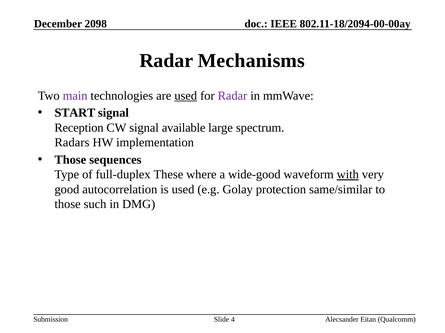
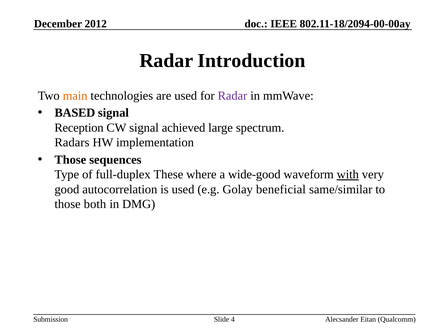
2098: 2098 -> 2012
Mechanisms: Mechanisms -> Introduction
main colour: purple -> orange
used at (186, 96) underline: present -> none
START: START -> BASED
available: available -> achieved
protection: protection -> beneficial
such: such -> both
